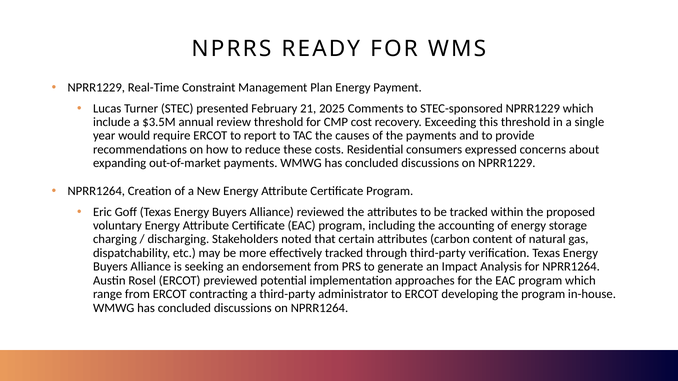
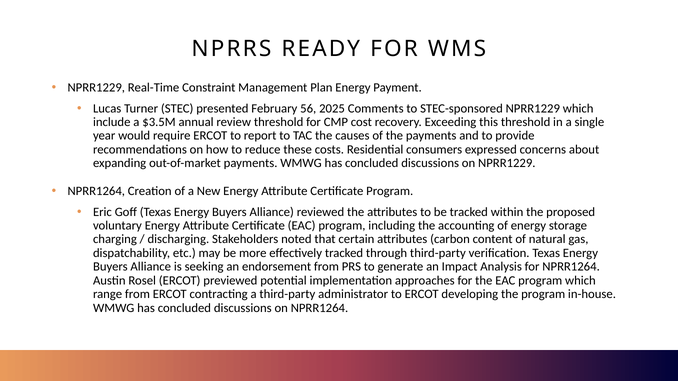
21: 21 -> 56
